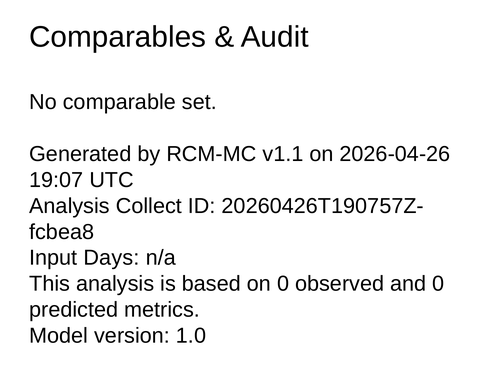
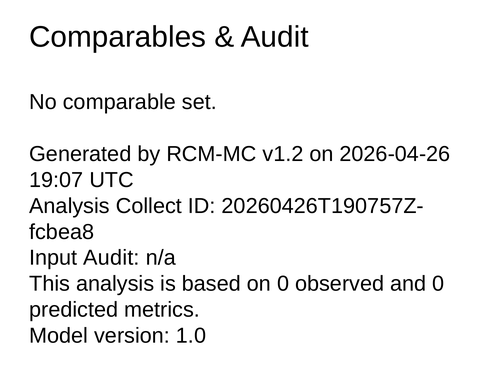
v1.1: v1.1 -> v1.2
Input Days: Days -> Audit
